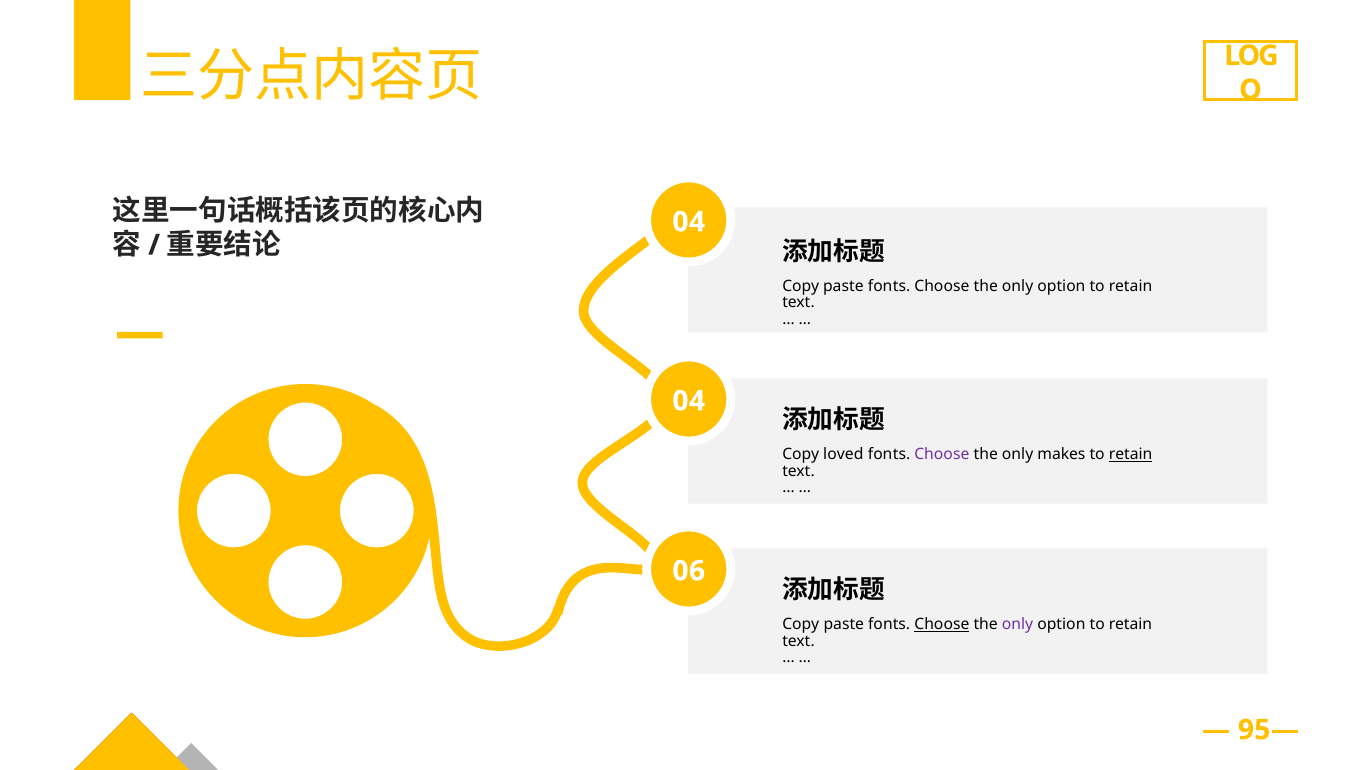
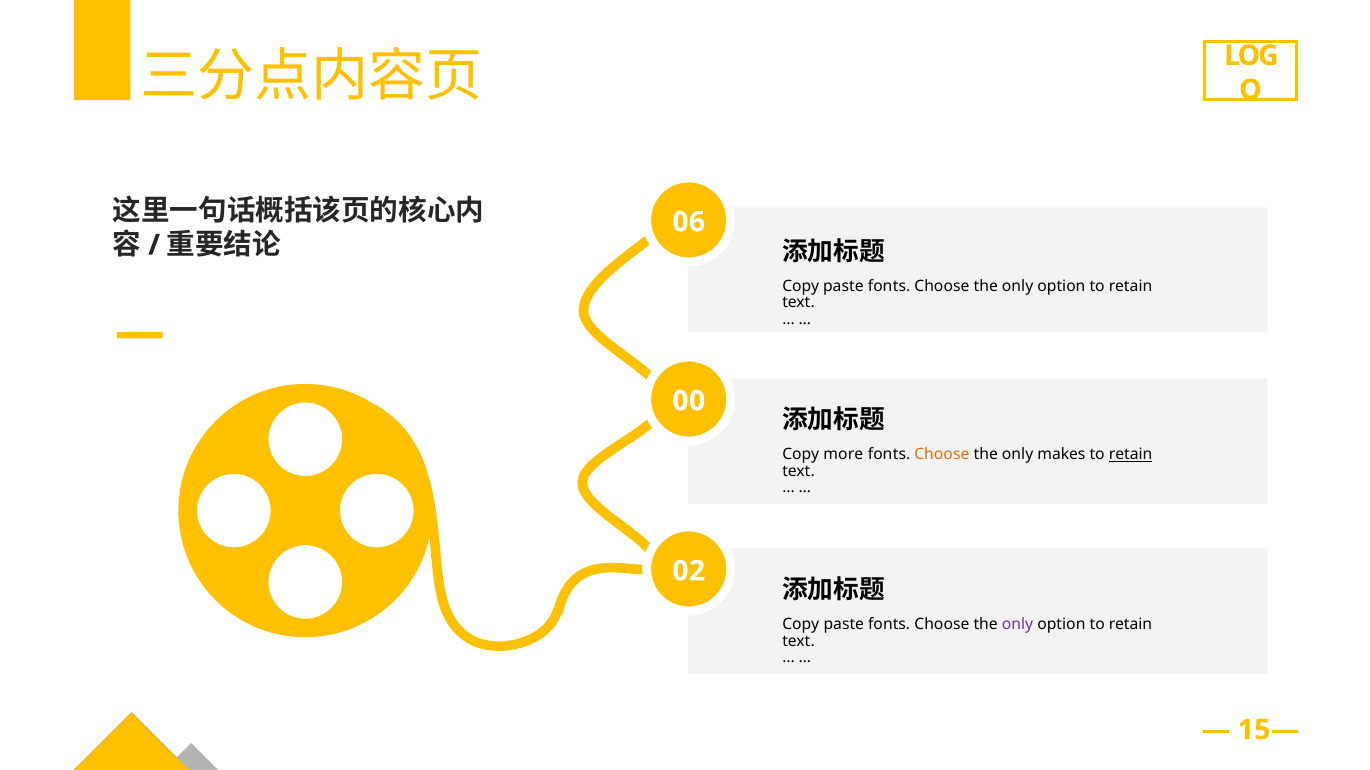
4 at (697, 222): 4 -> 6
4 at (697, 401): 4 -> 0
loved: loved -> more
Choose at (942, 455) colour: purple -> orange
6: 6 -> 2
Choose at (942, 625) underline: present -> none
95—: 95— -> 15—
